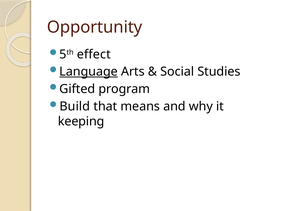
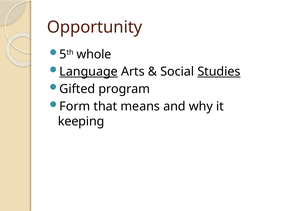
effect: effect -> whole
Studies underline: none -> present
Build: Build -> Form
